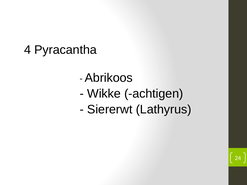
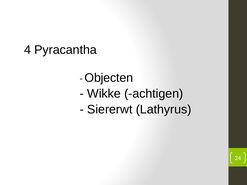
Abrikoos: Abrikoos -> Objecten
